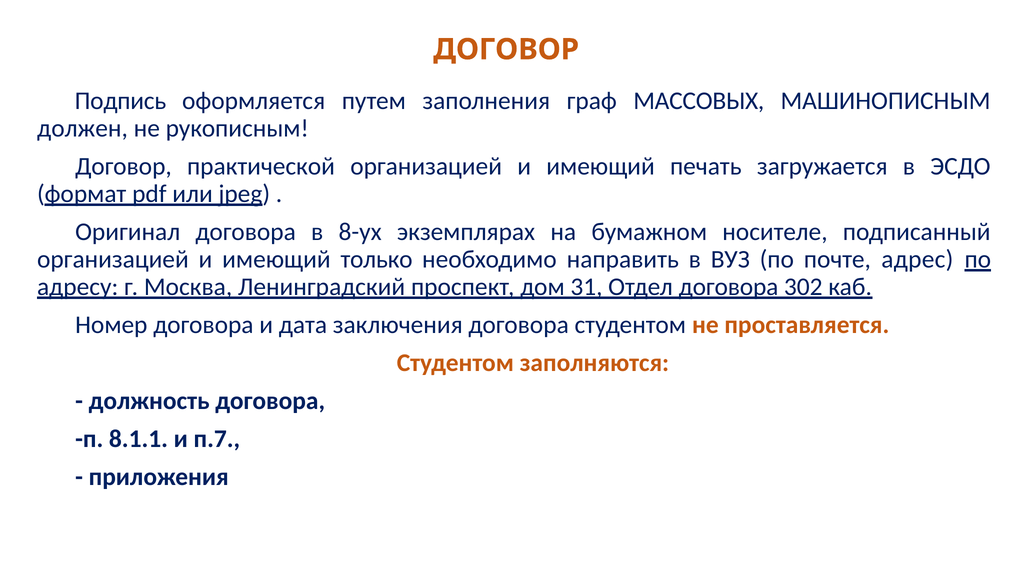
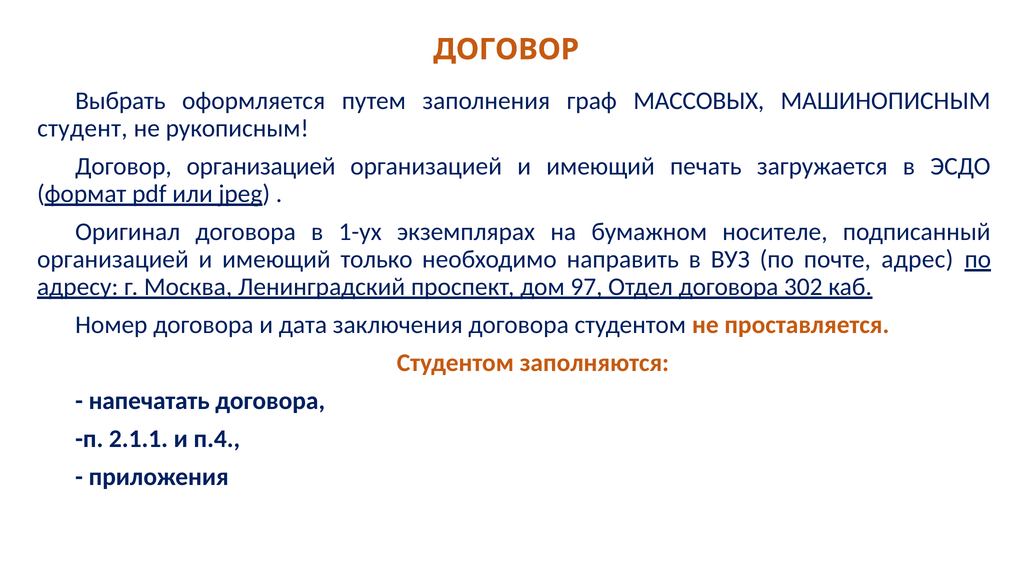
Подпись: Подпись -> Выбрать
должен: должен -> студент
Договор практической: практической -> организацией
8-ух: 8-ух -> 1-ух
31: 31 -> 97
должность: должность -> напечатать
8.1.1: 8.1.1 -> 2.1.1
п.7: п.7 -> п.4
